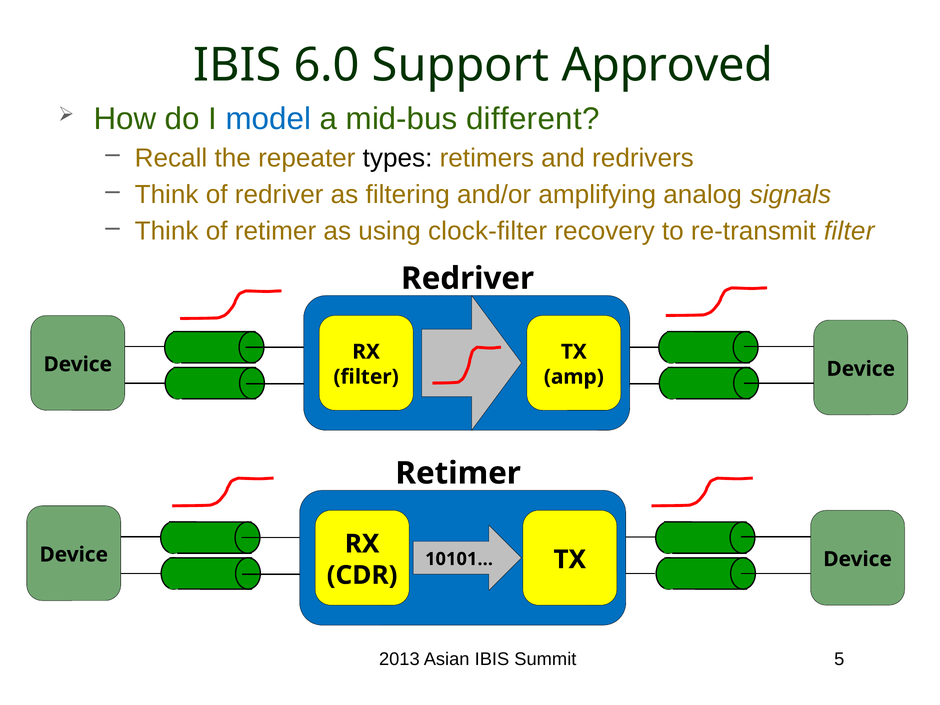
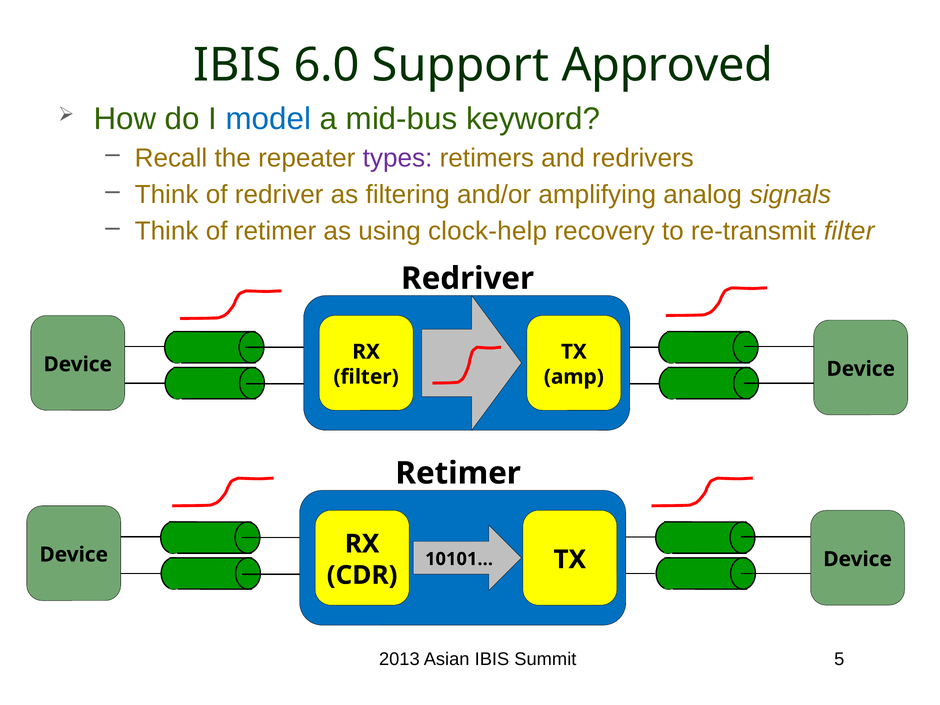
different: different -> keyword
types colour: black -> purple
clock-filter: clock-filter -> clock-help
